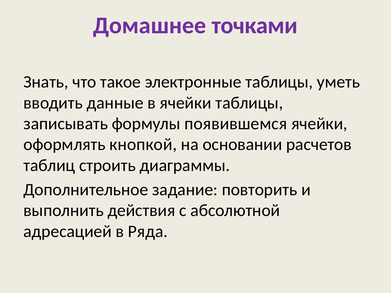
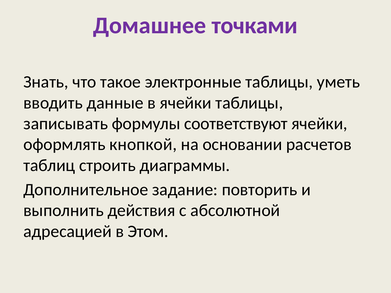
появившемся: появившемся -> соответствуют
Ряда: Ряда -> Этом
